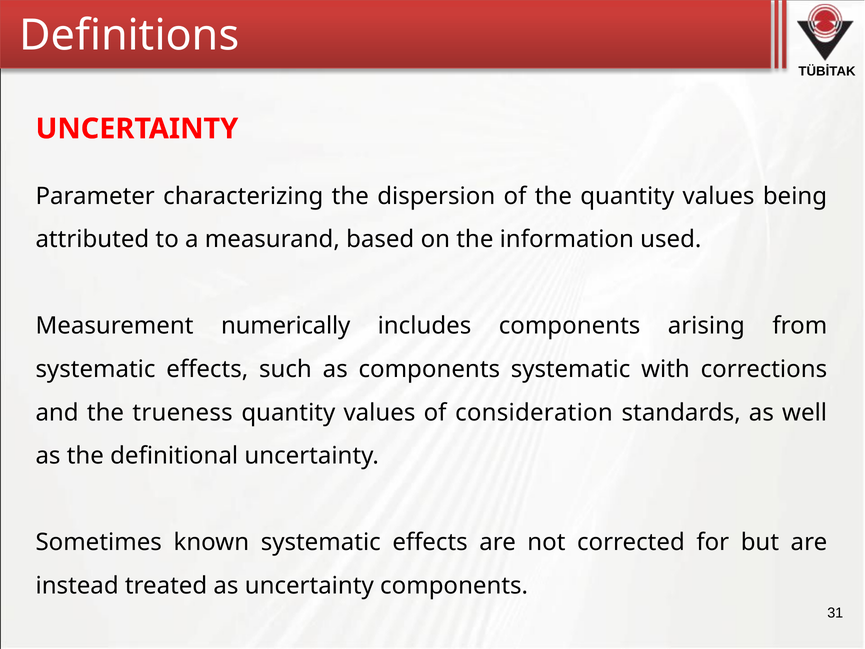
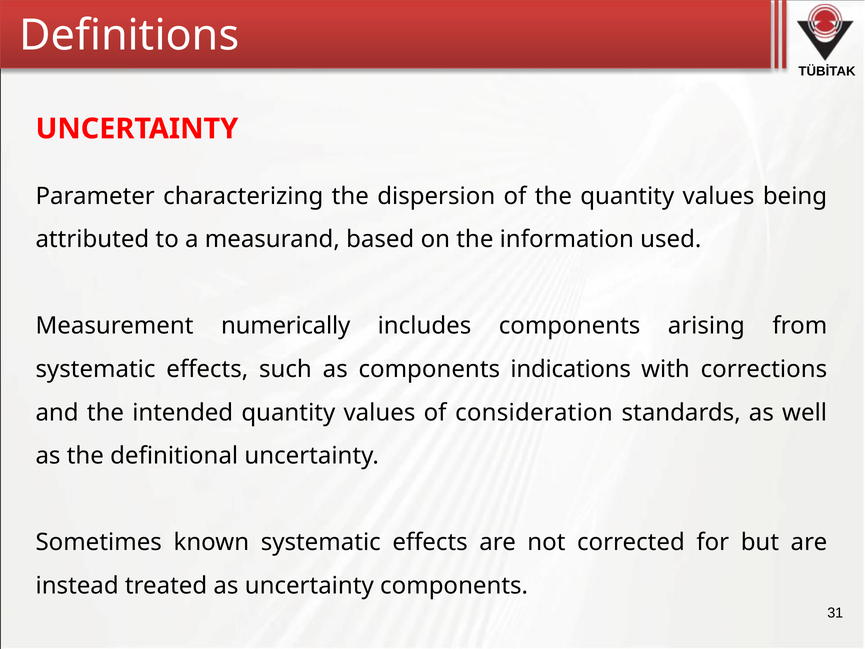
components systematic: systematic -> indications
trueness: trueness -> intended
